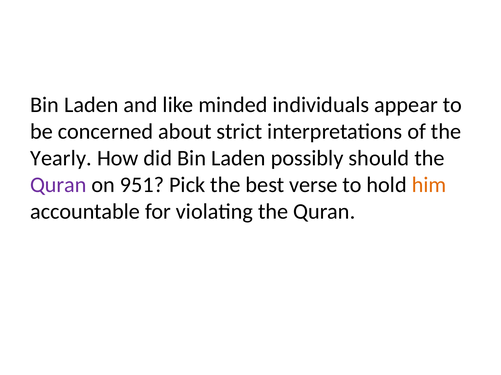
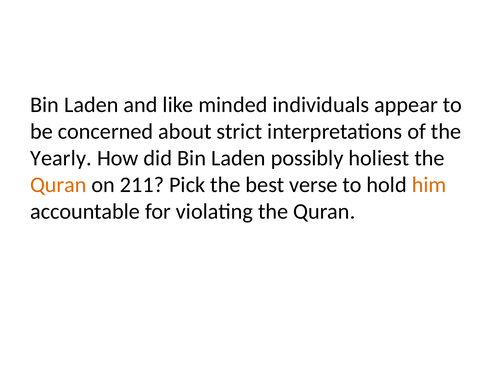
should: should -> holiest
Quran at (58, 185) colour: purple -> orange
951: 951 -> 211
